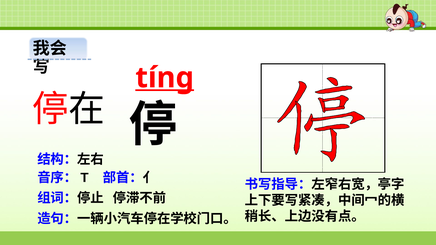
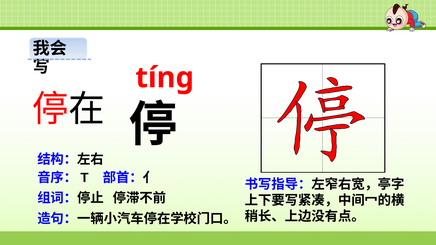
tíng underline: present -> none
